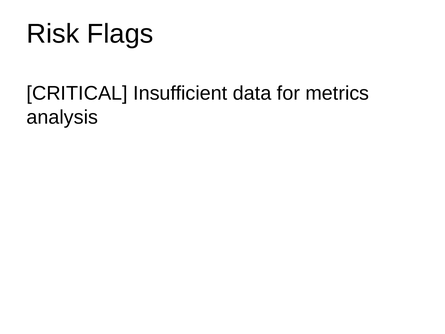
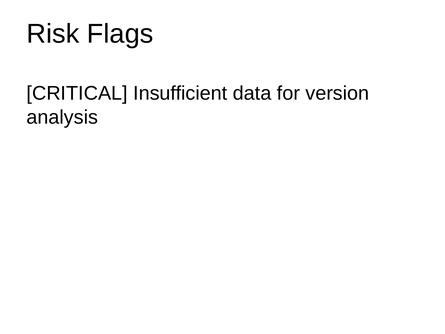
metrics: metrics -> version
